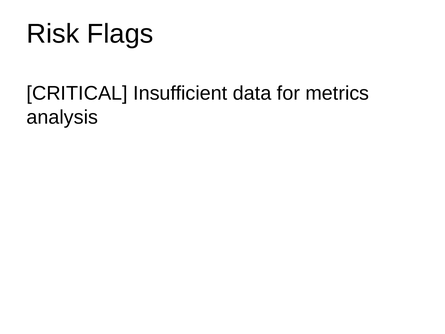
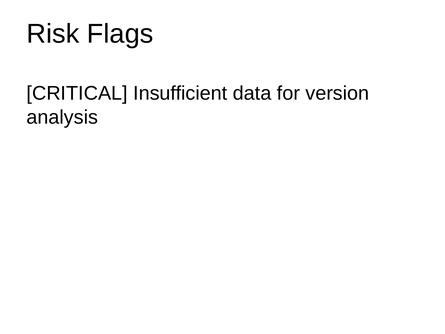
metrics: metrics -> version
